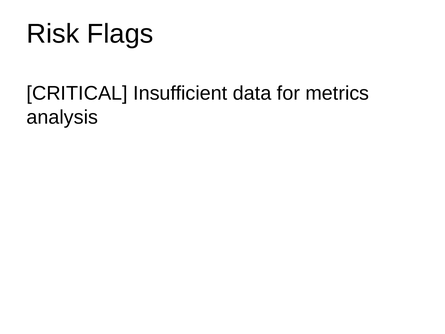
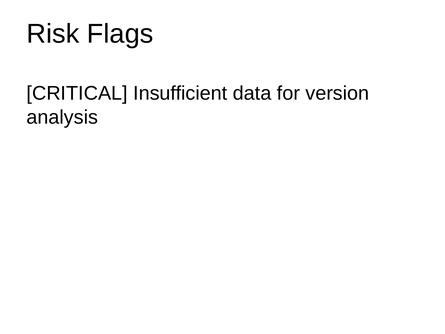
metrics: metrics -> version
